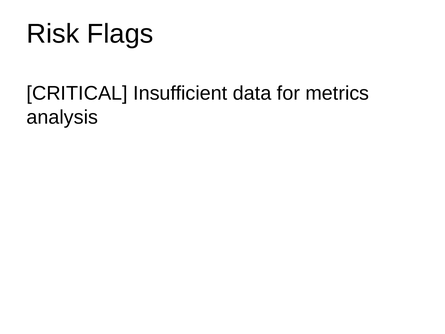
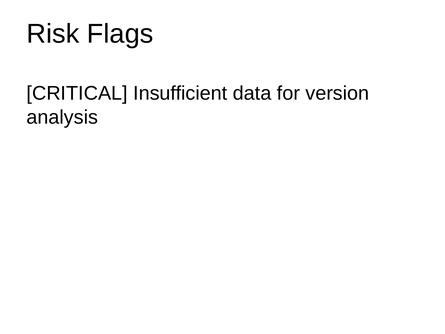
metrics: metrics -> version
